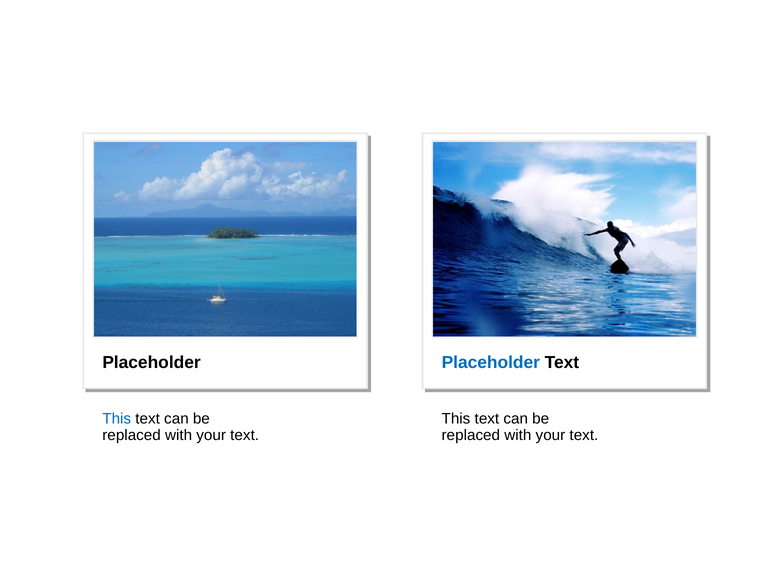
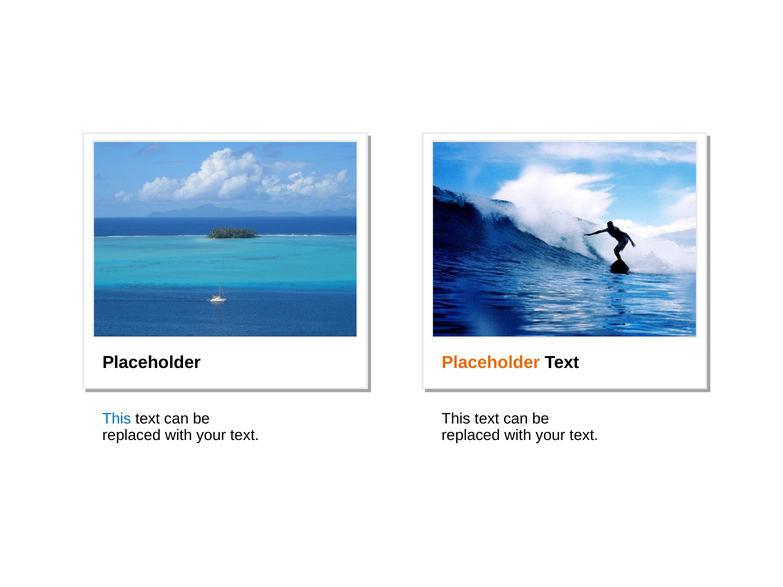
Placeholder at (491, 362) colour: blue -> orange
